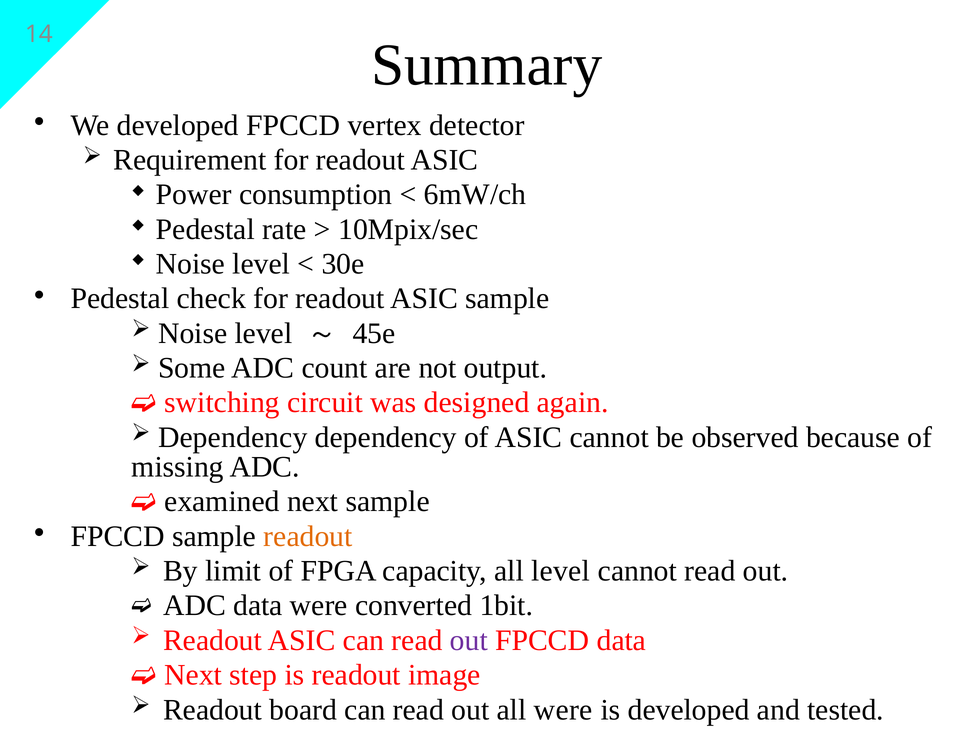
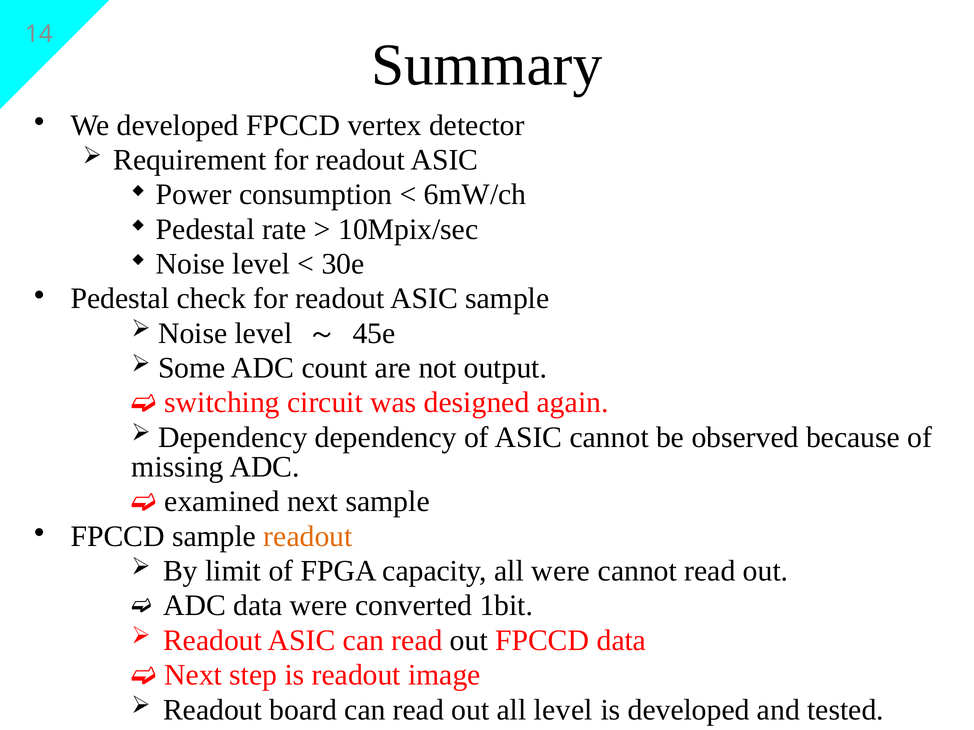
all level: level -> were
out at (469, 641) colour: purple -> black
all were: were -> level
